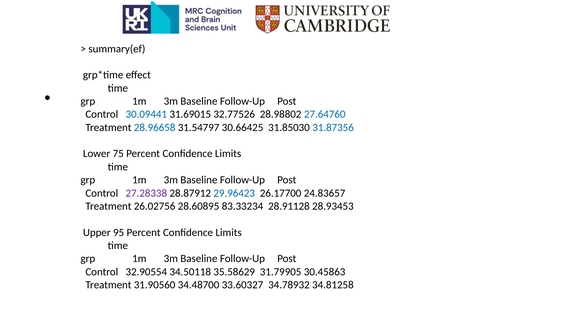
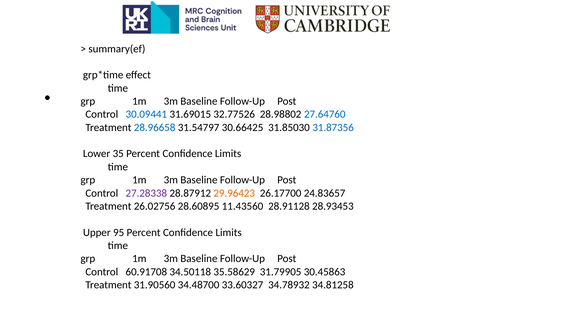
75: 75 -> 35
29.96423 colour: blue -> orange
83.33234: 83.33234 -> 11.43560
32.90554: 32.90554 -> 60.91708
